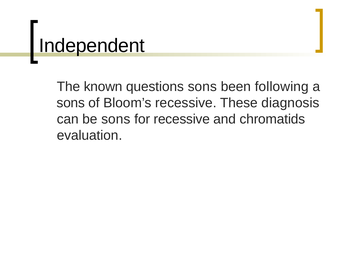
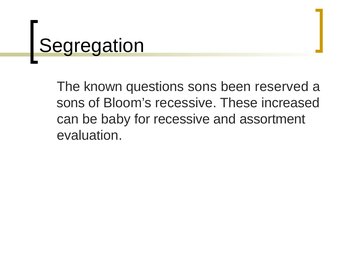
Independent: Independent -> Segregation
following: following -> reserved
diagnosis: diagnosis -> increased
be sons: sons -> baby
chromatids: chromatids -> assortment
